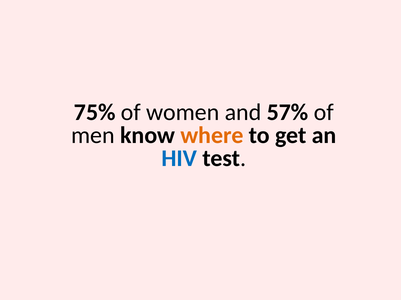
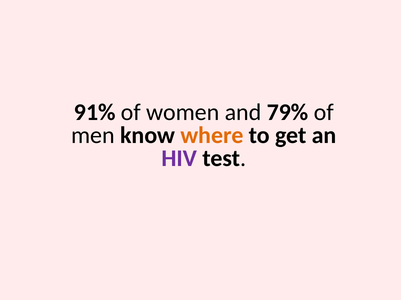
75%: 75% -> 91%
57%: 57% -> 79%
HIV colour: blue -> purple
